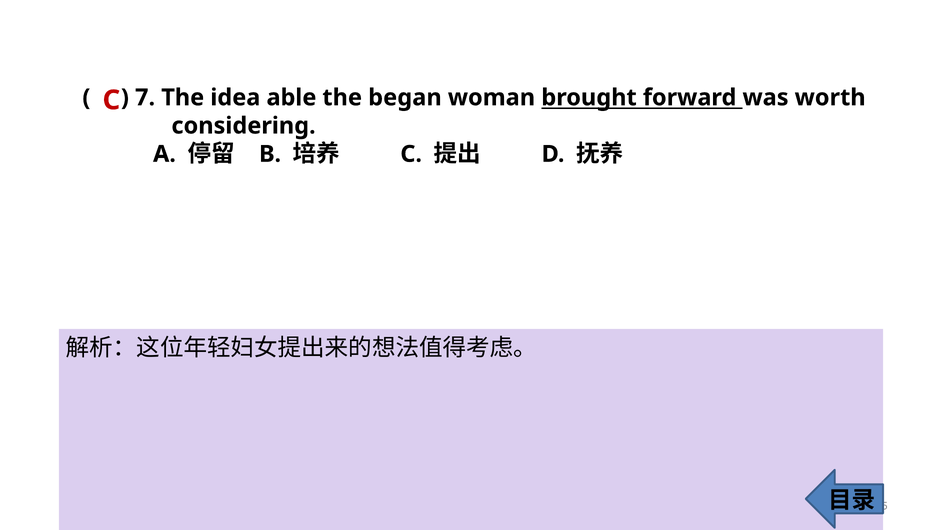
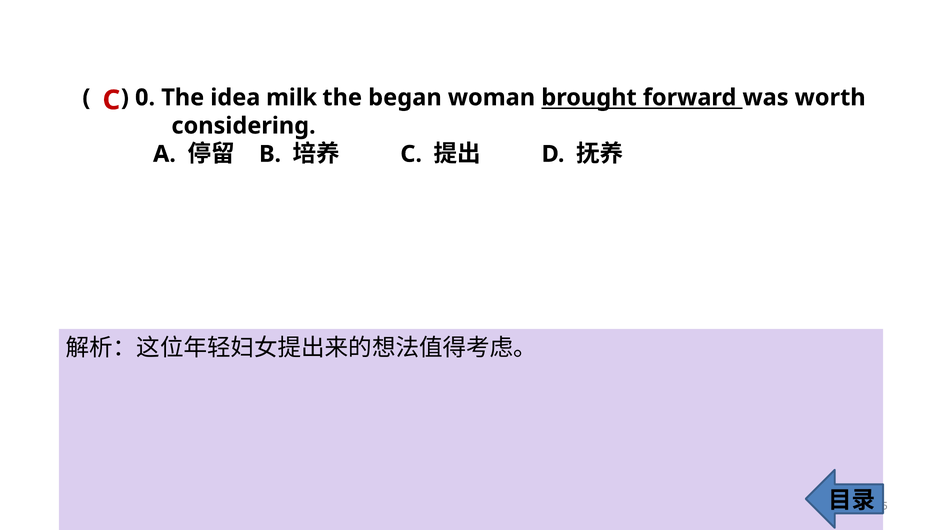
7: 7 -> 0
able: able -> milk
